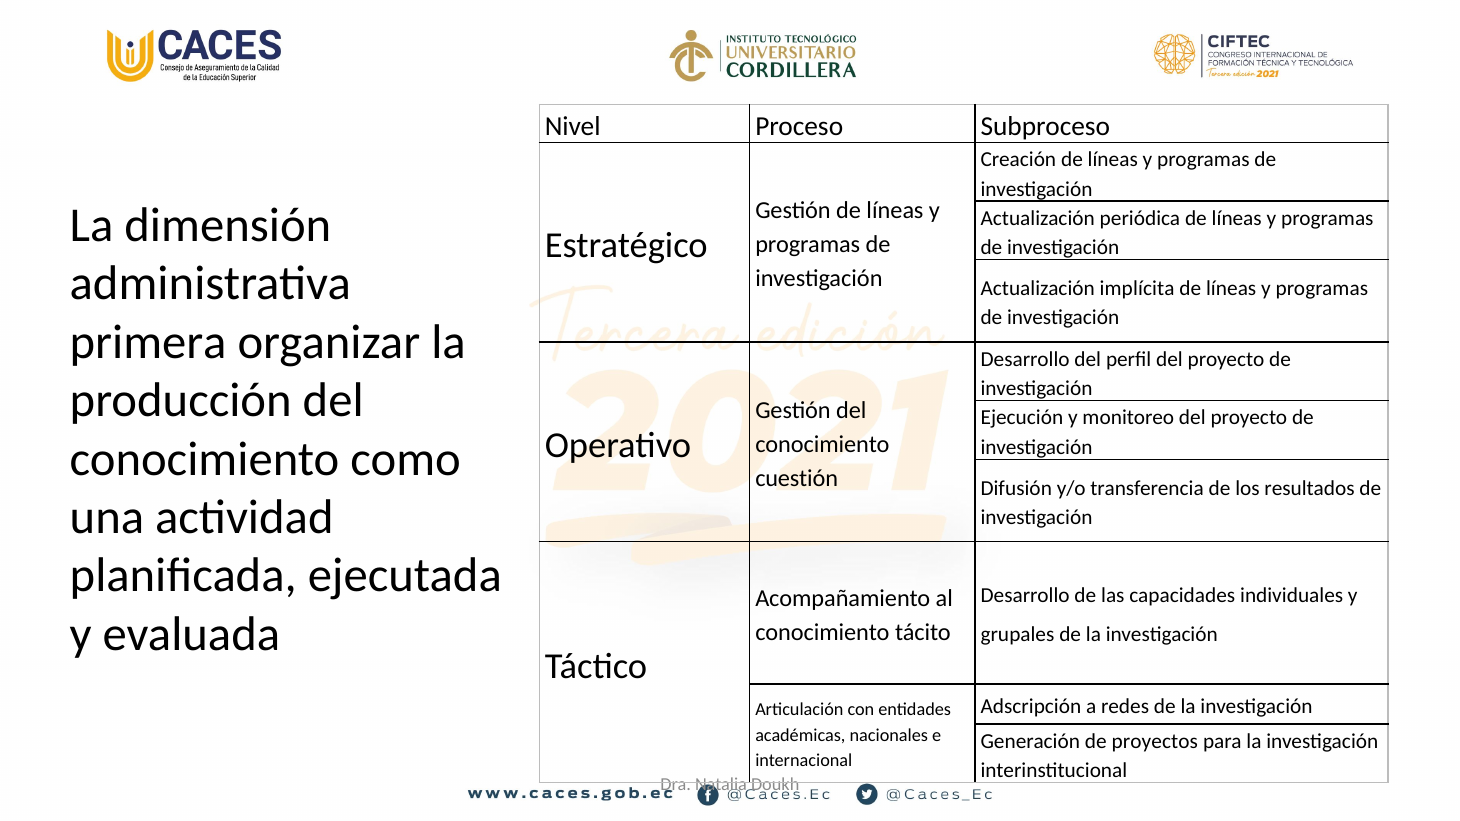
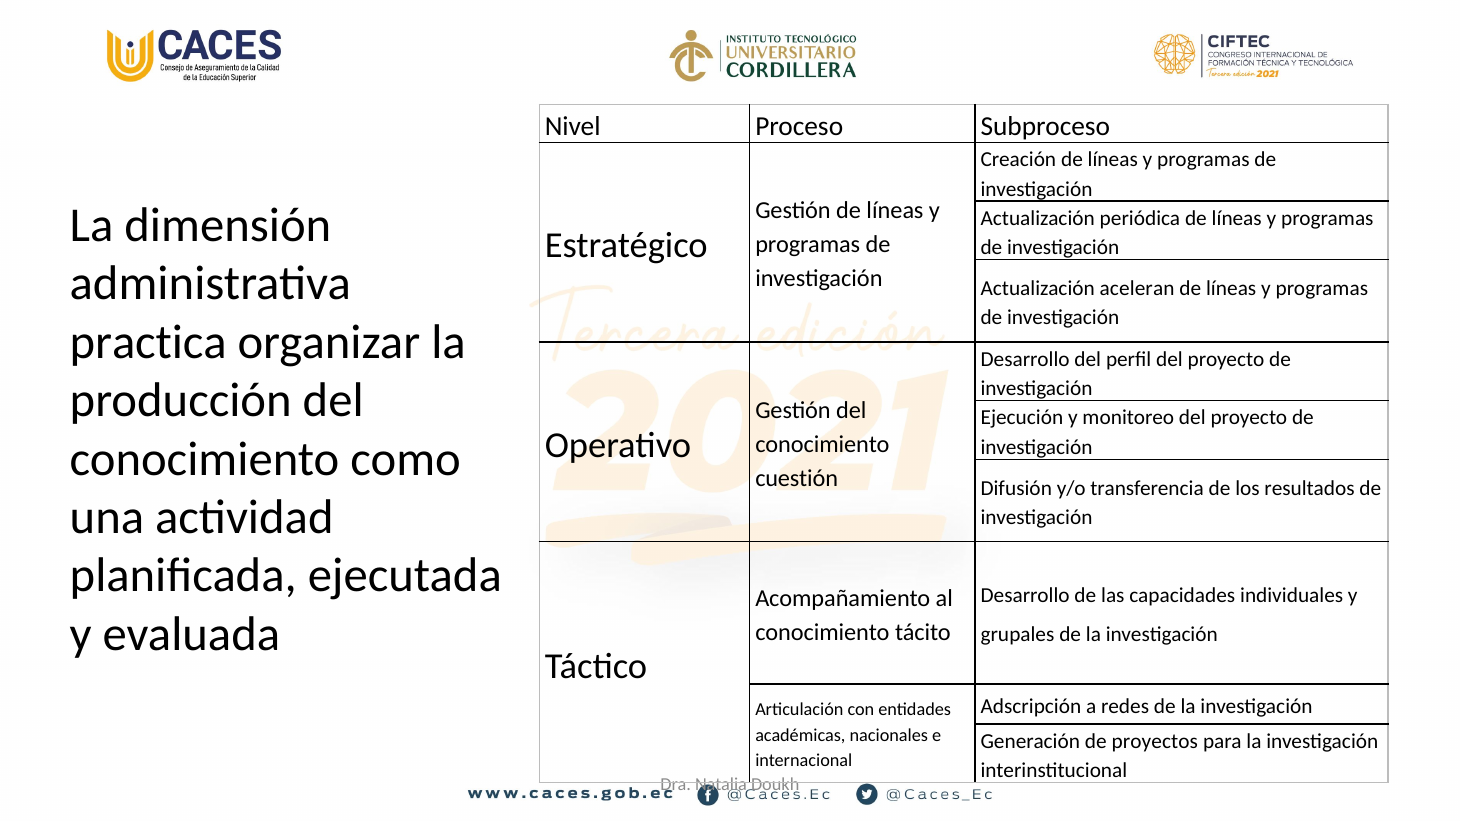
implícita: implícita -> aceleran
primera: primera -> practica
